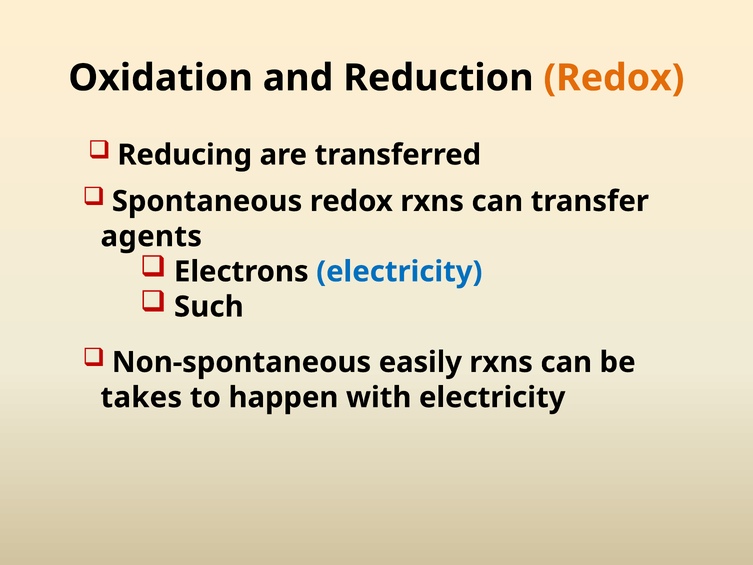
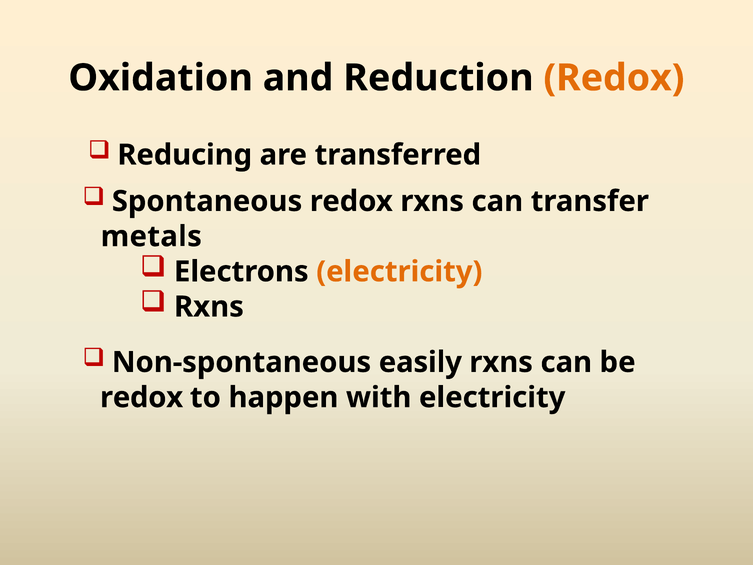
agents: agents -> metals
electricity at (399, 272) colour: blue -> orange
Such at (209, 307): Such -> Rxns
takes at (141, 397): takes -> redox
